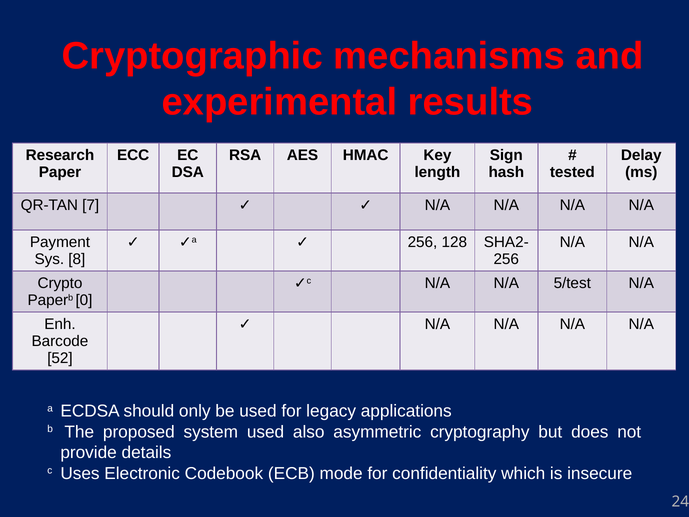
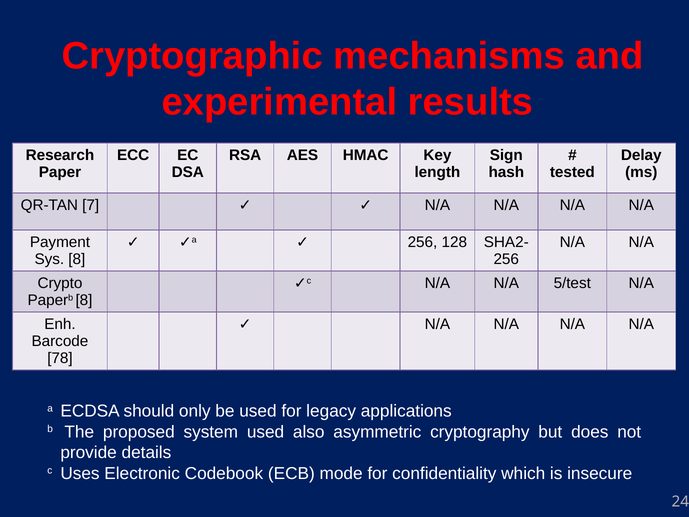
Paperb 0: 0 -> 8
52: 52 -> 78
